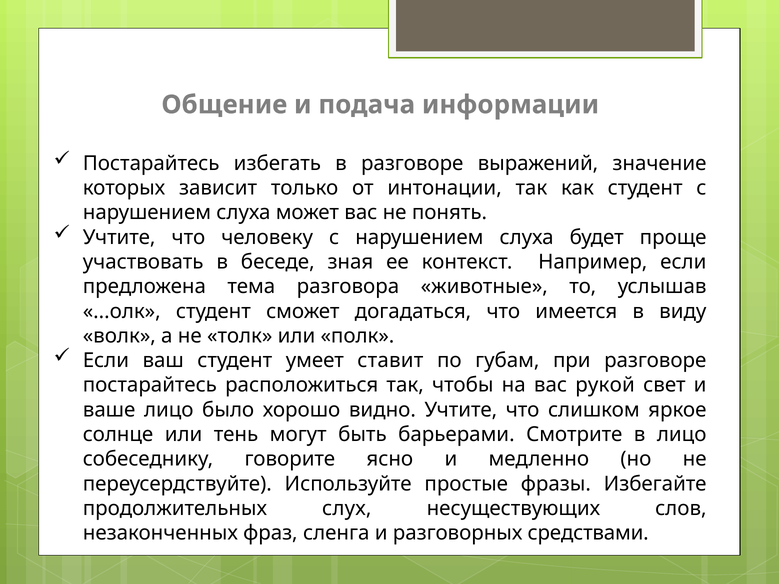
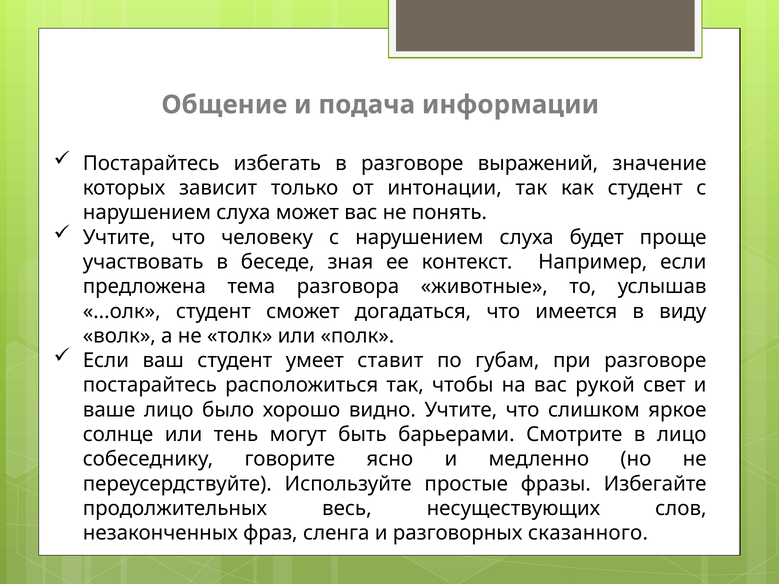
слух: слух -> весь
средствами: средствами -> сказанного
